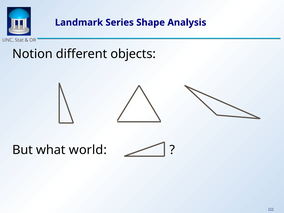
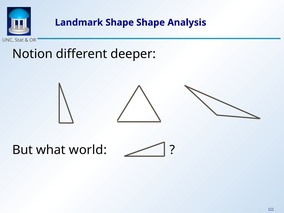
Landmark Series: Series -> Shape
objects: objects -> deeper
